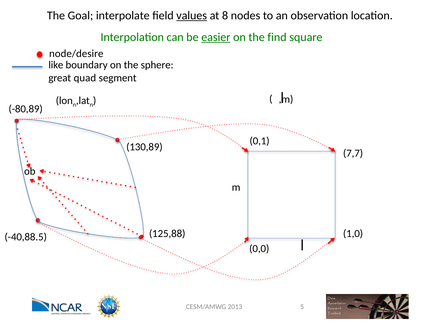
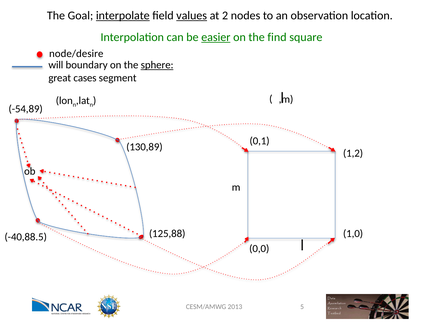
interpolate underline: none -> present
8: 8 -> 2
like: like -> will
sphere underline: none -> present
quad: quad -> cases
-80,89: -80,89 -> -54,89
7,7: 7,7 -> 1,2
